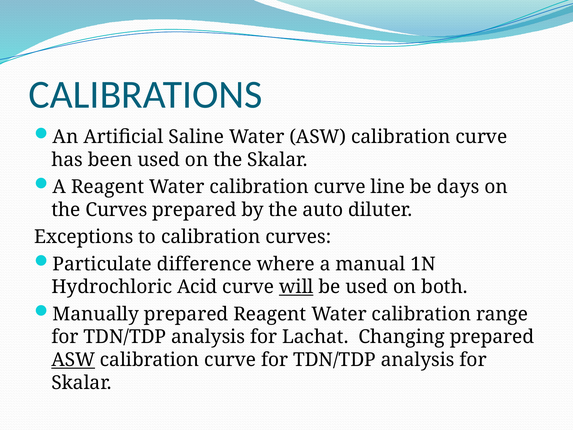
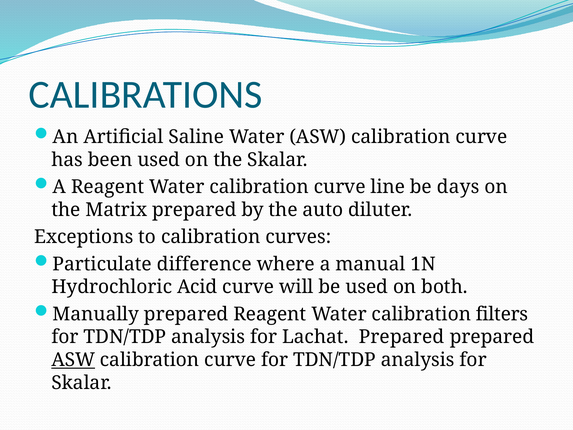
the Curves: Curves -> Matrix
will underline: present -> none
range: range -> filters
Lachat Changing: Changing -> Prepared
